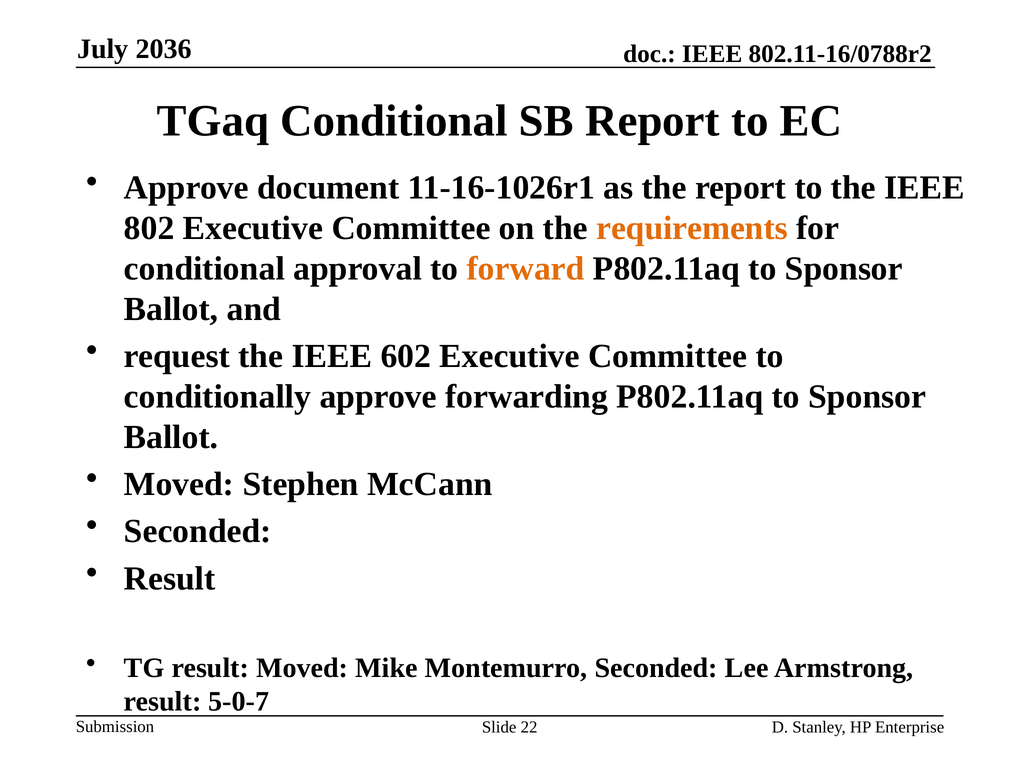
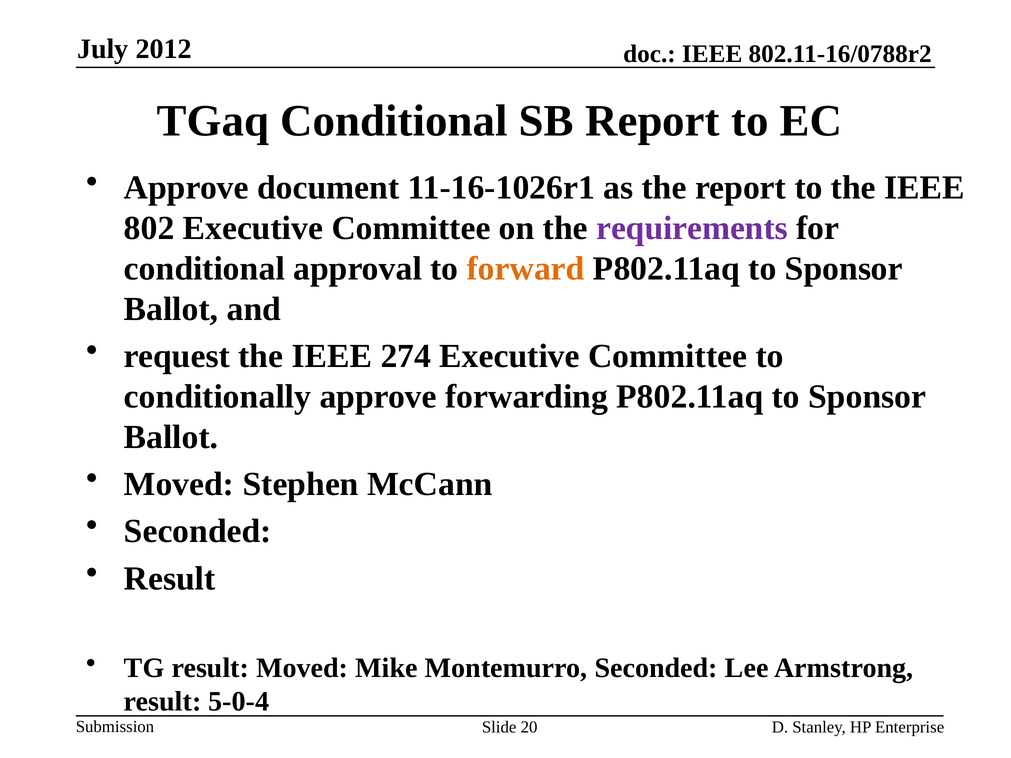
2036: 2036 -> 2012
requirements colour: orange -> purple
602: 602 -> 274
5-0-7: 5-0-7 -> 5-0-4
22: 22 -> 20
